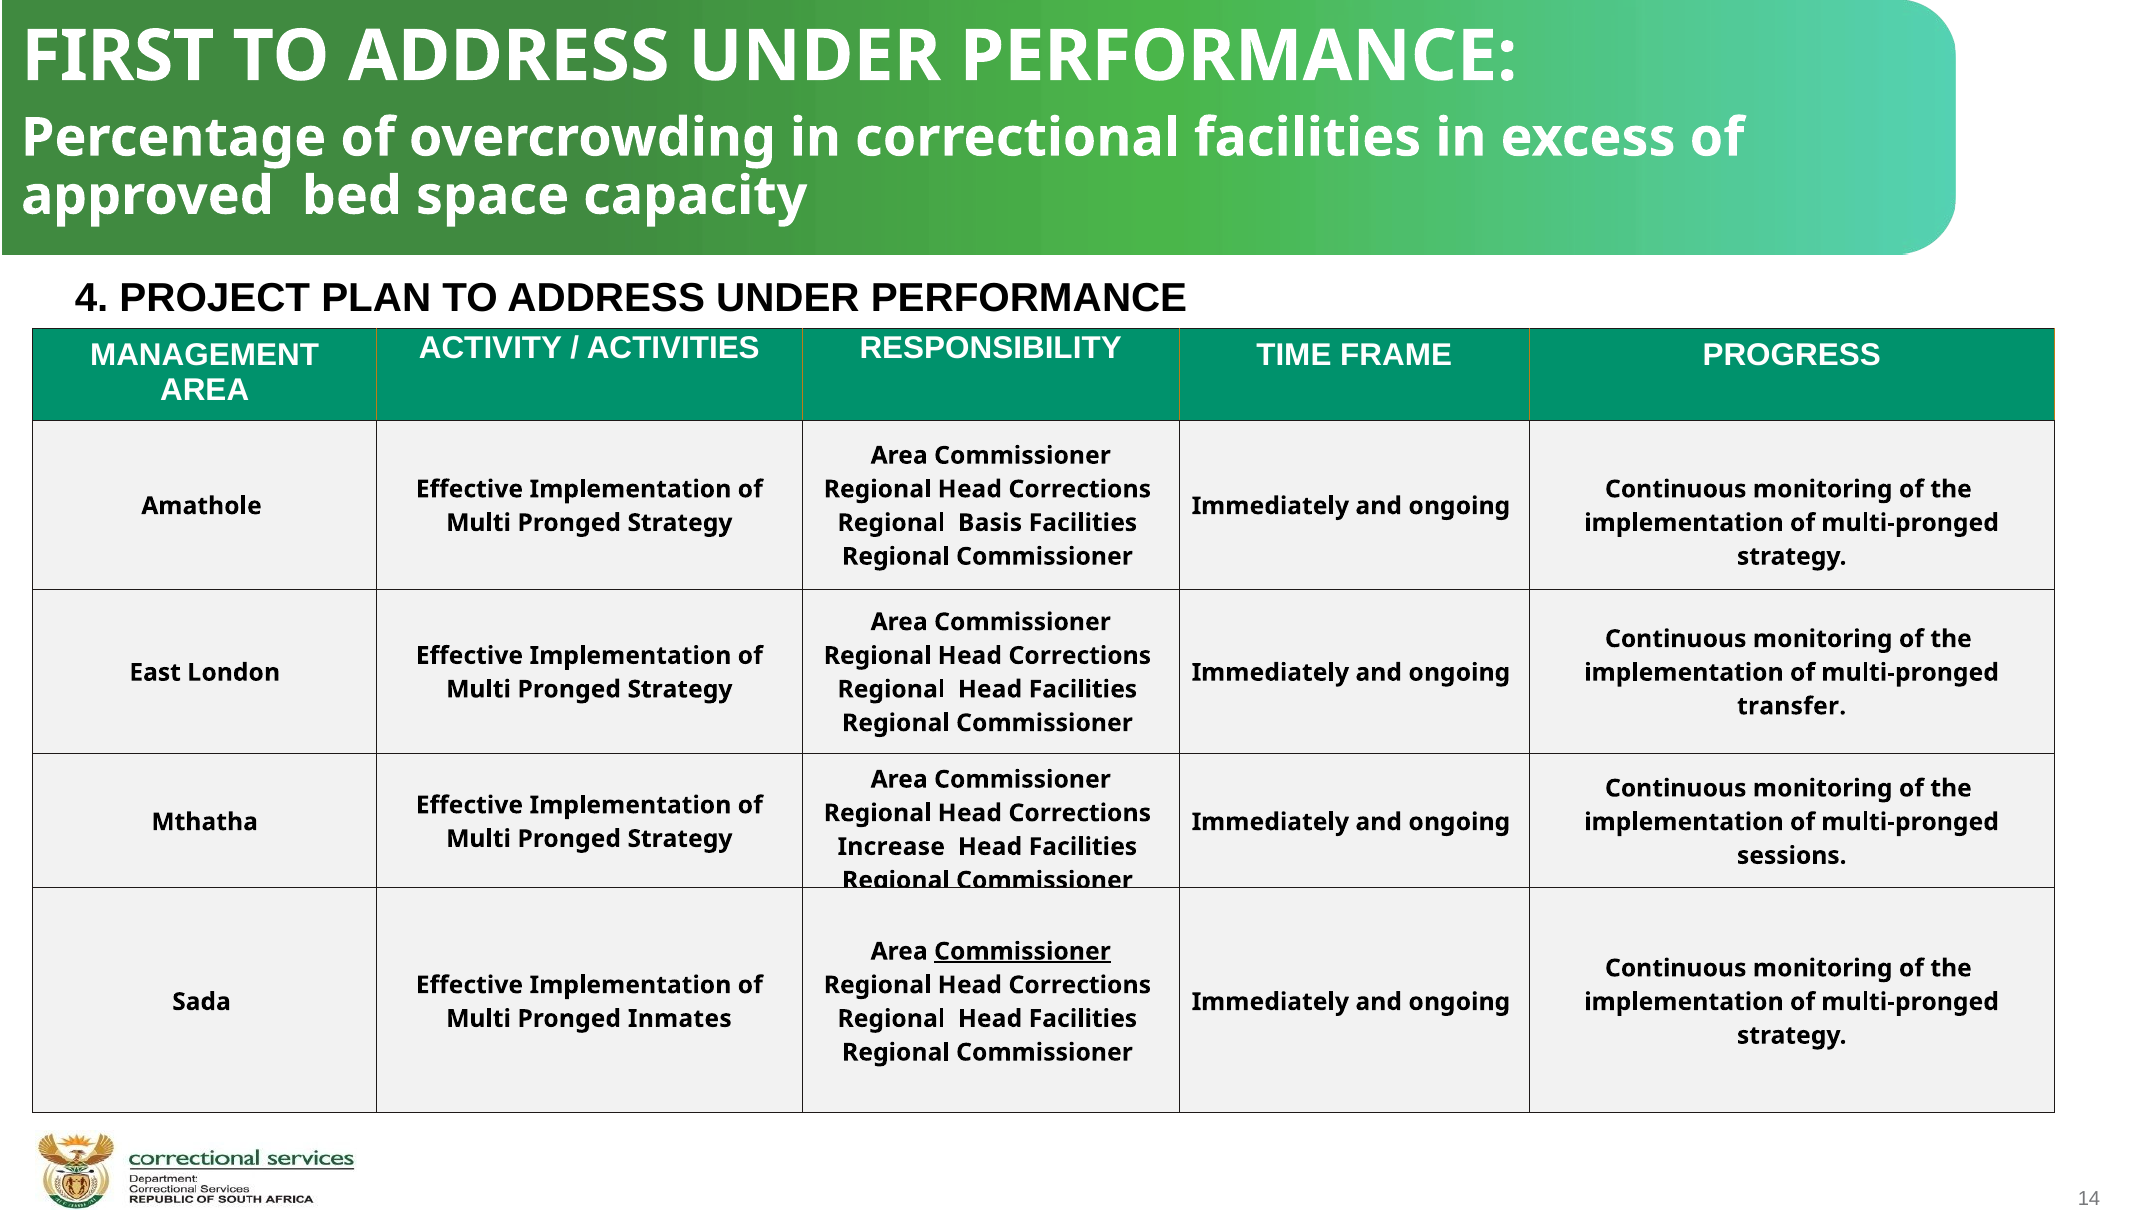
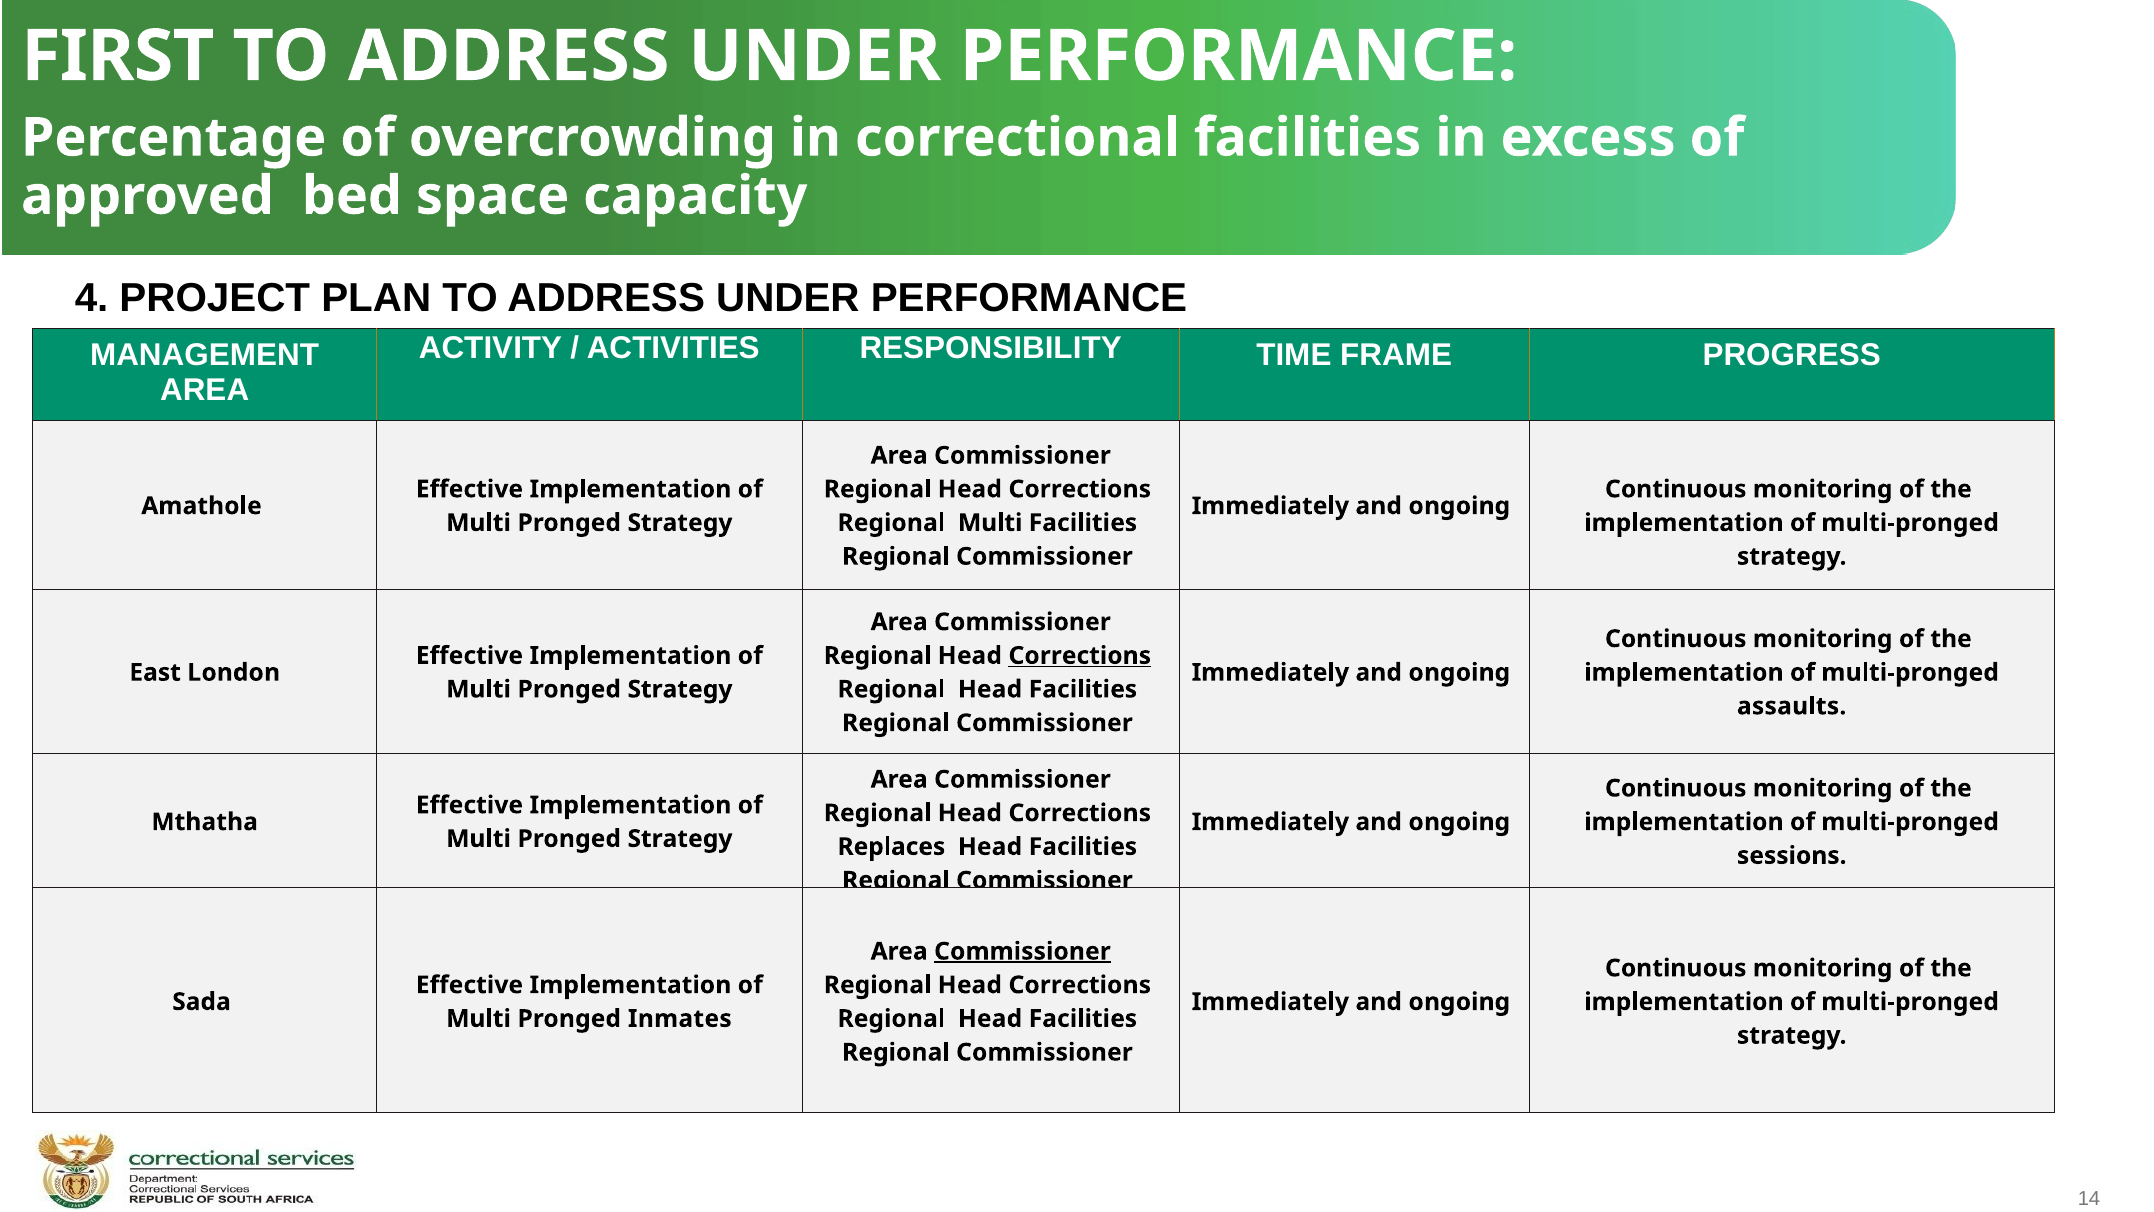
Regional Basis: Basis -> Multi
Corrections at (1080, 655) underline: none -> present
transfer: transfer -> assaults
Increase: Increase -> Replaces
